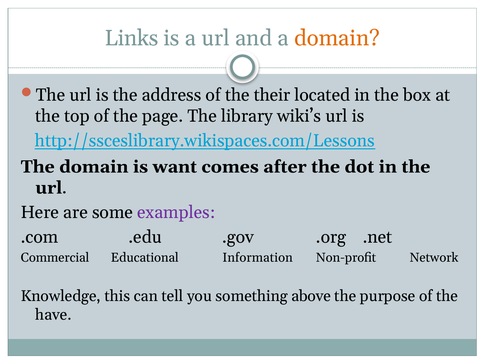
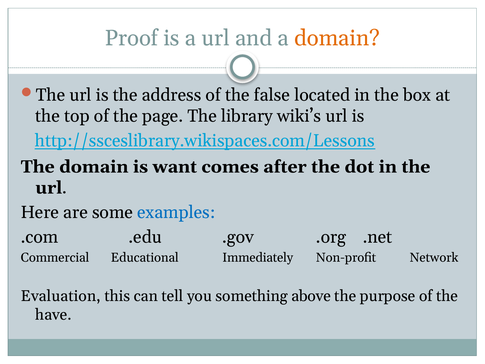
Links: Links -> Proof
their: their -> false
examples colour: purple -> blue
Information: Information -> Immediately
Knowledge: Knowledge -> Evaluation
